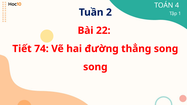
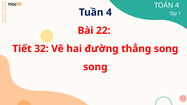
Tuần 2: 2 -> 4
74: 74 -> 32
